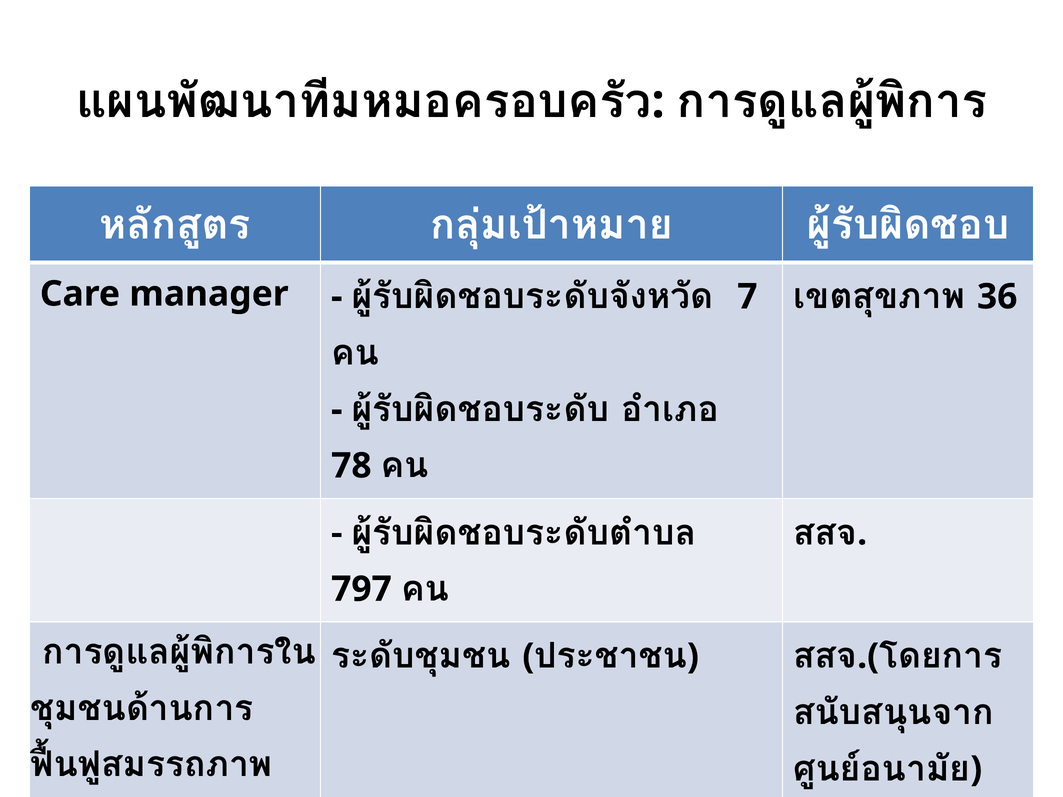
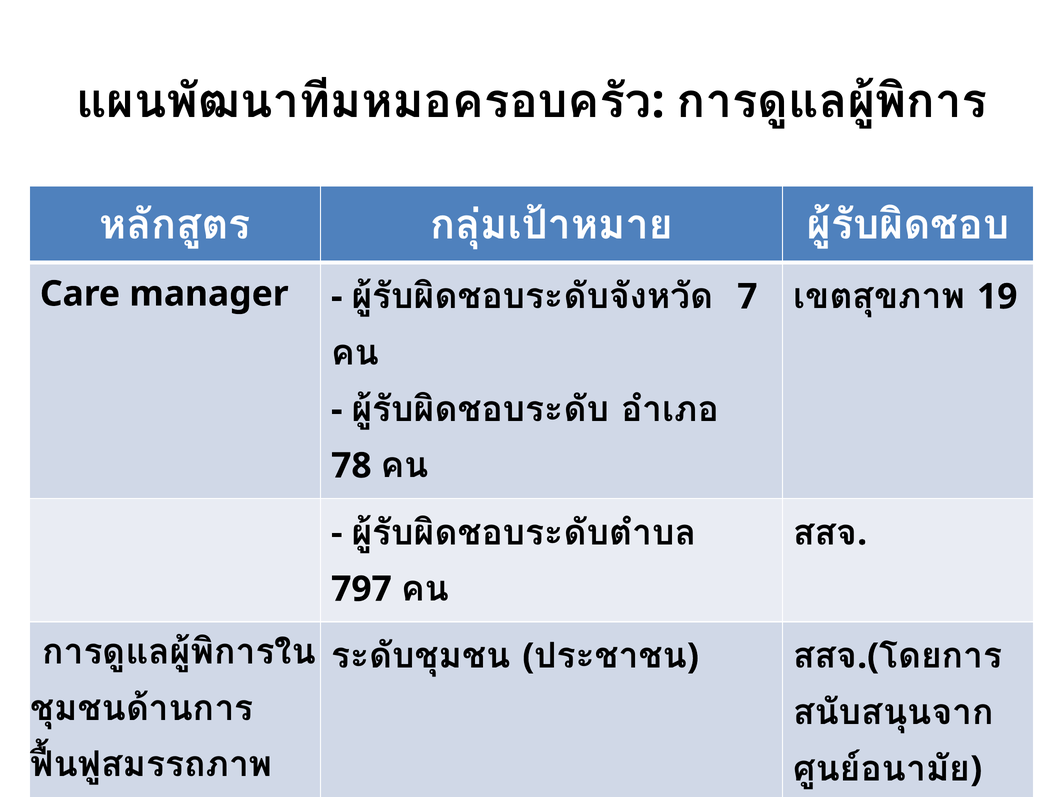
36: 36 -> 19
